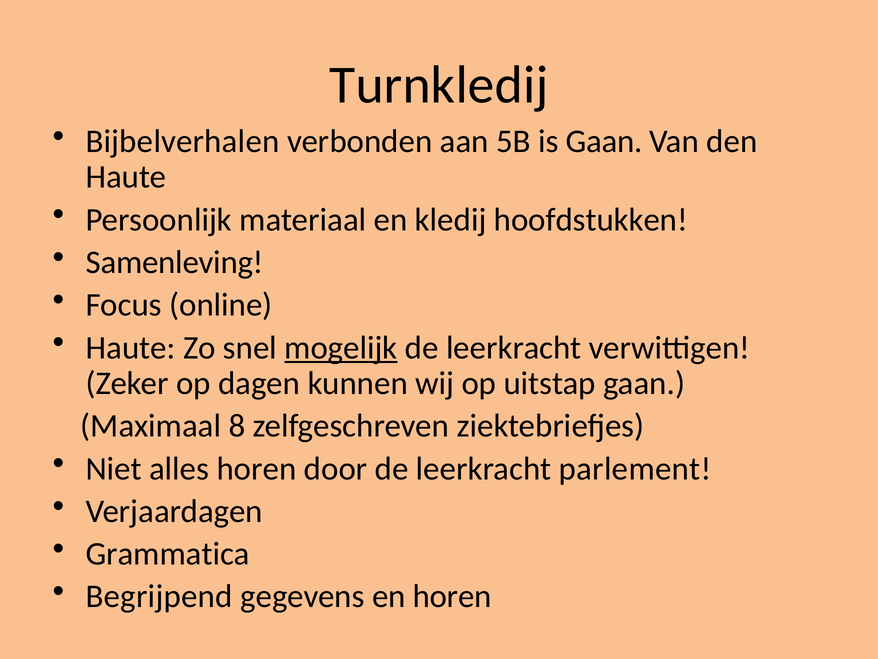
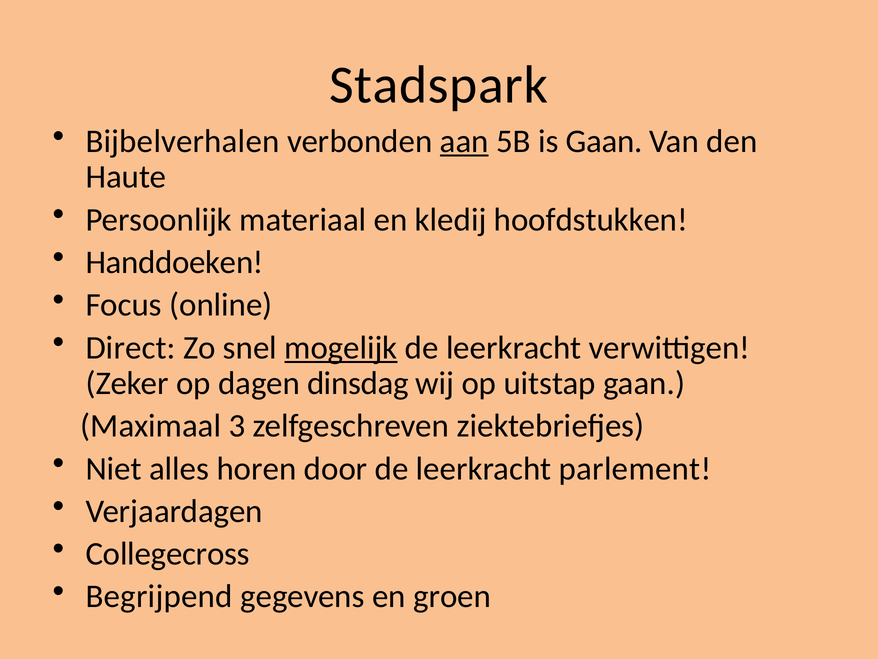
Turnkledij: Turnkledij -> Stadspark
aan underline: none -> present
Samenleving: Samenleving -> Handdoeken
Haute at (131, 347): Haute -> Direct
kunnen: kunnen -> dinsdag
8: 8 -> 3
Grammatica: Grammatica -> Collegecross
en horen: horen -> groen
